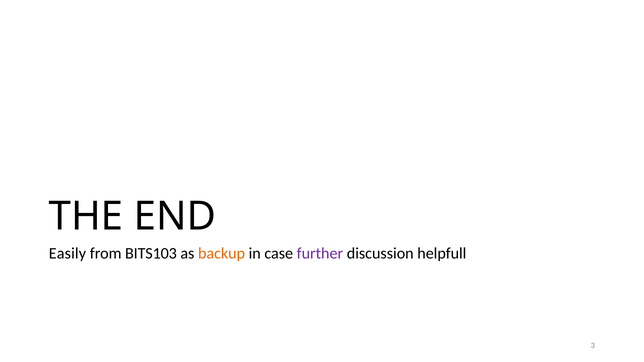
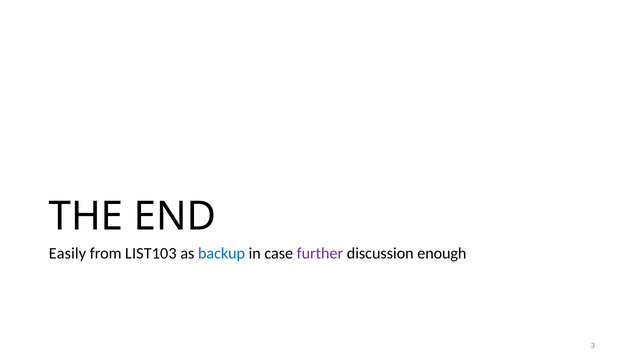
BITS103: BITS103 -> LIST103
backup colour: orange -> blue
helpfull: helpfull -> enough
